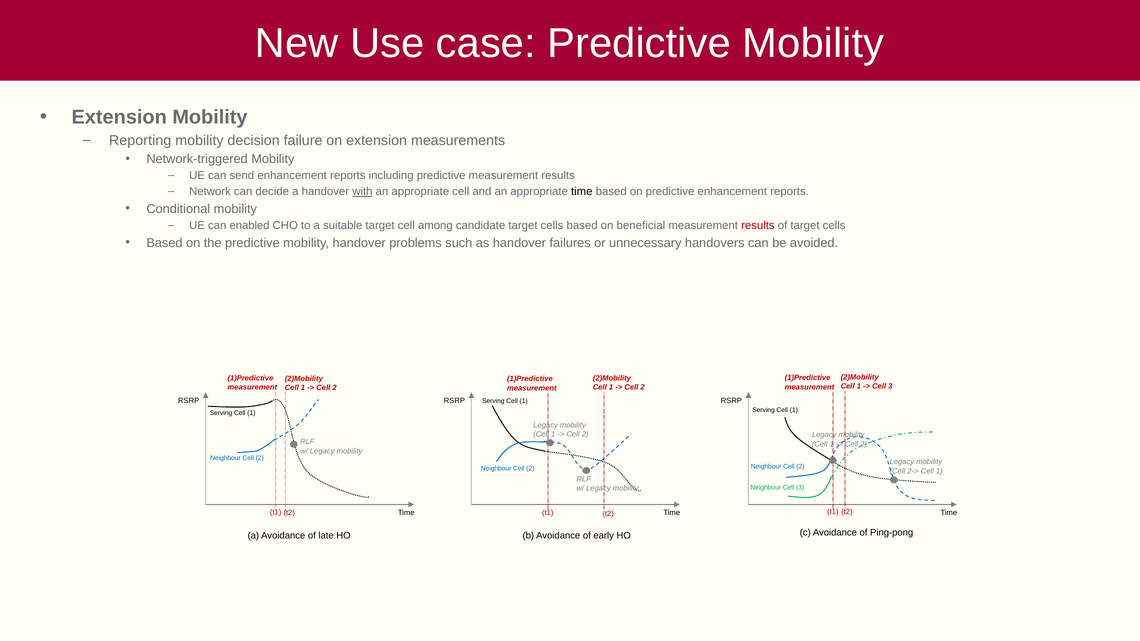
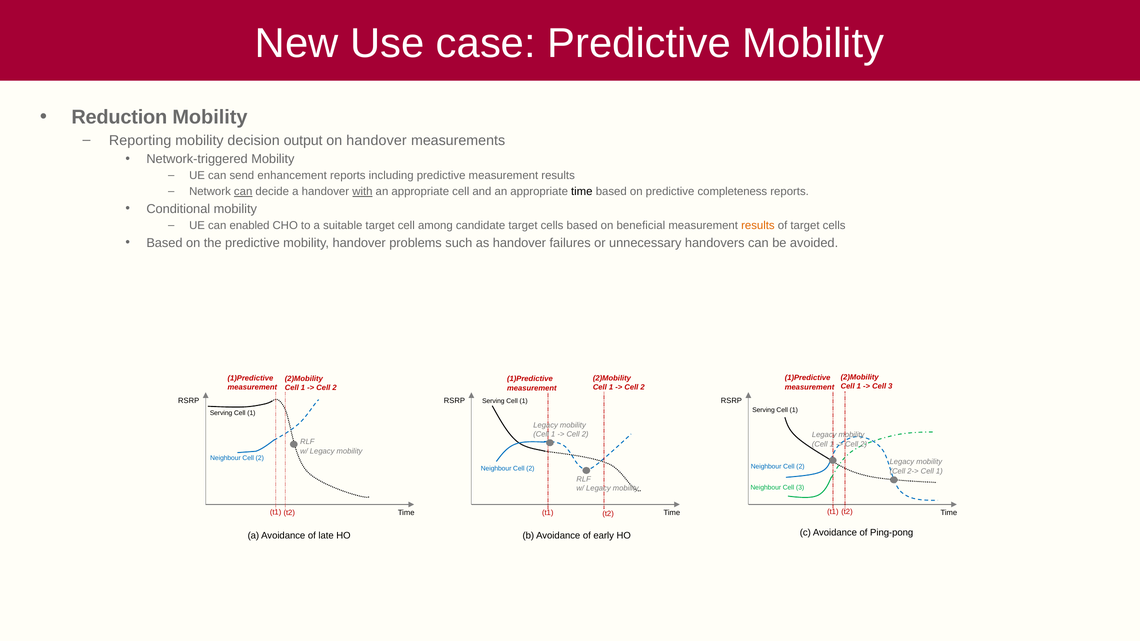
Extension at (119, 117): Extension -> Reduction
failure: failure -> output
on extension: extension -> handover
can at (243, 192) underline: none -> present
predictive enhancement: enhancement -> completeness
results at (758, 226) colour: red -> orange
